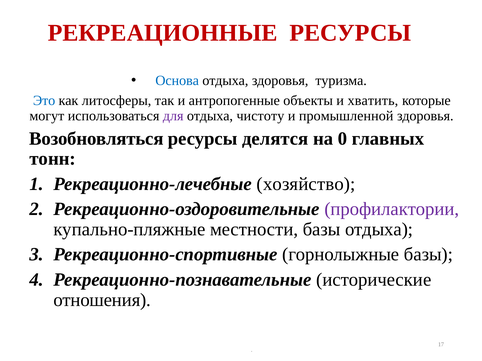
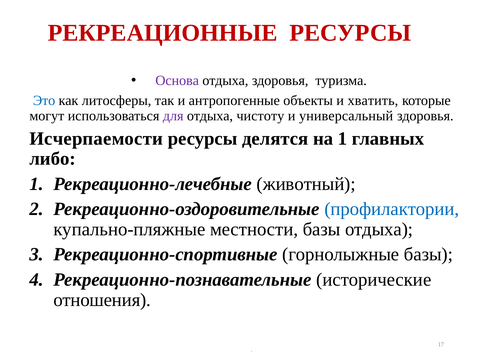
Основа colour: blue -> purple
промышленной: промышленной -> универсальный
Возобновляться: Возобновляться -> Исчерпаемости
на 0: 0 -> 1
тонн: тонн -> либо
хозяйство: хозяйство -> животный
профилактории colour: purple -> blue
